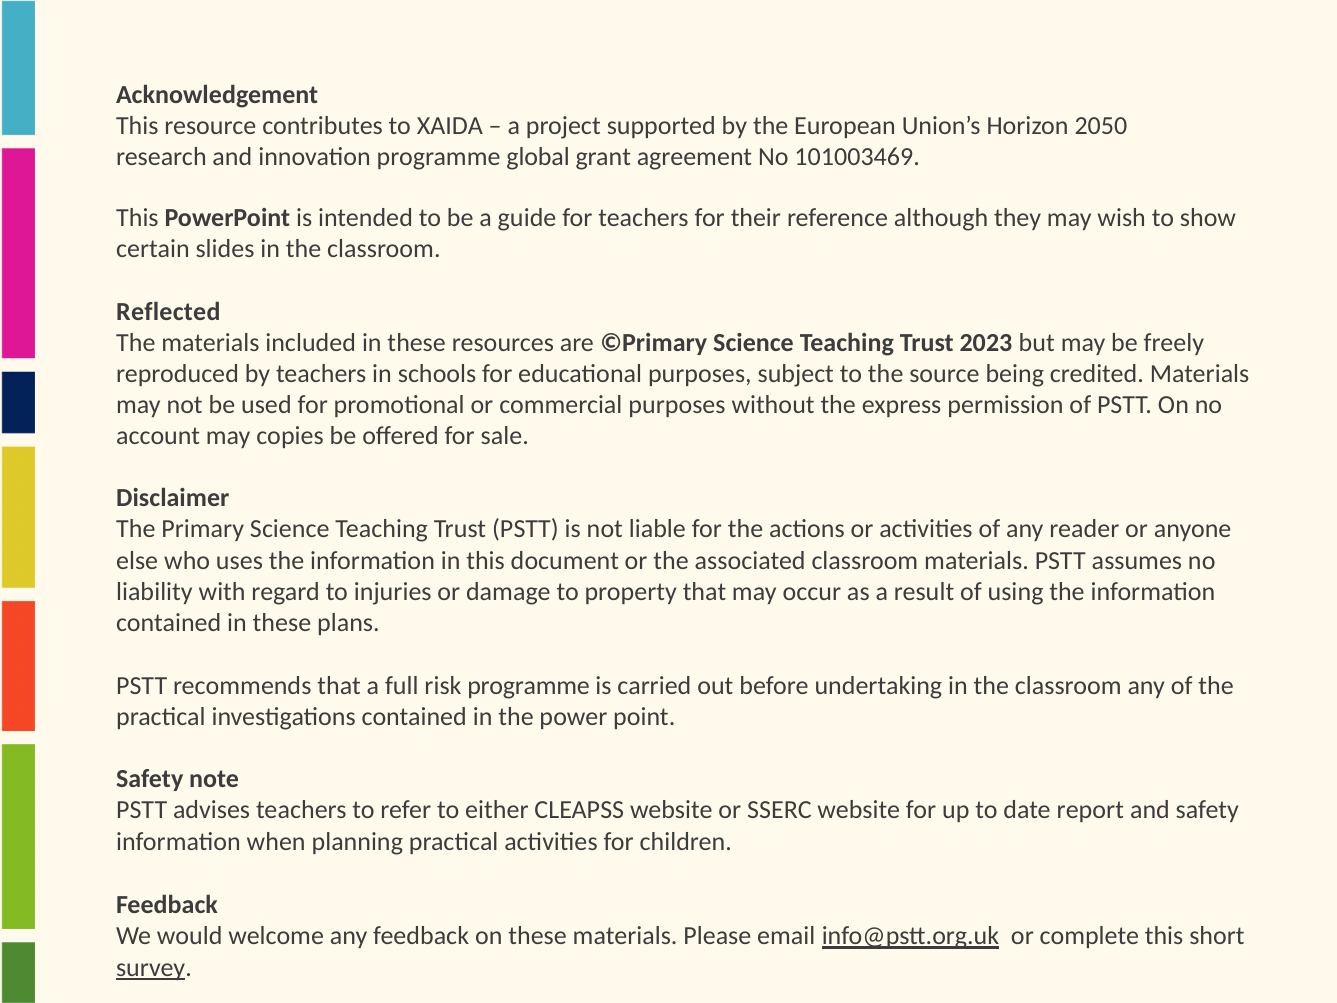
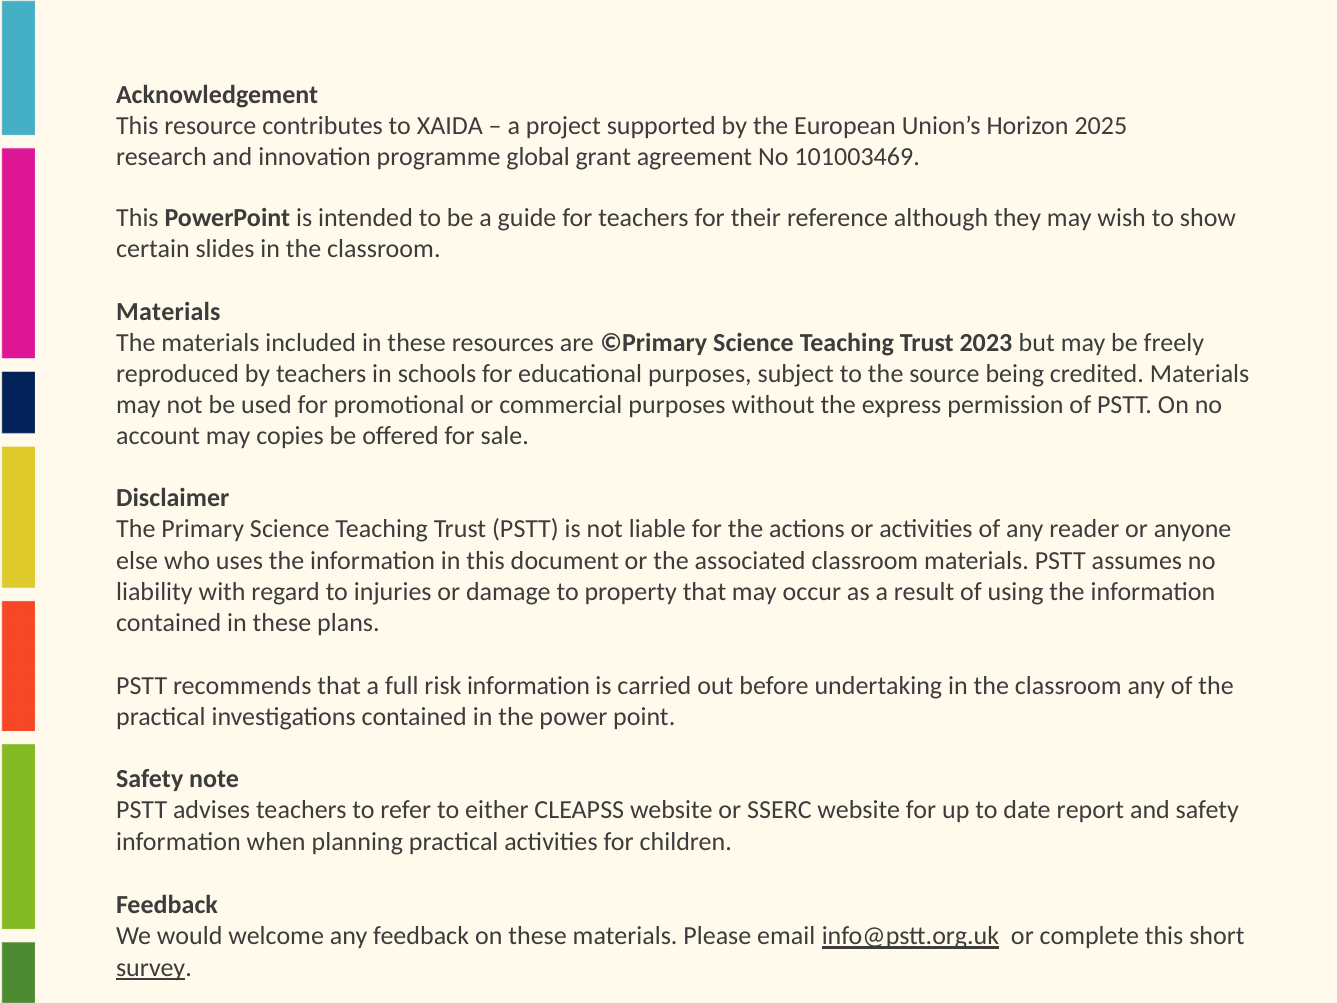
2050: 2050 -> 2025
Reflected at (168, 311): Reflected -> Materials
risk programme: programme -> information
